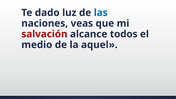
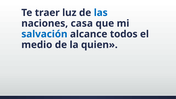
dado: dado -> traer
veas: veas -> casa
salvación colour: red -> blue
aquel: aquel -> quien
